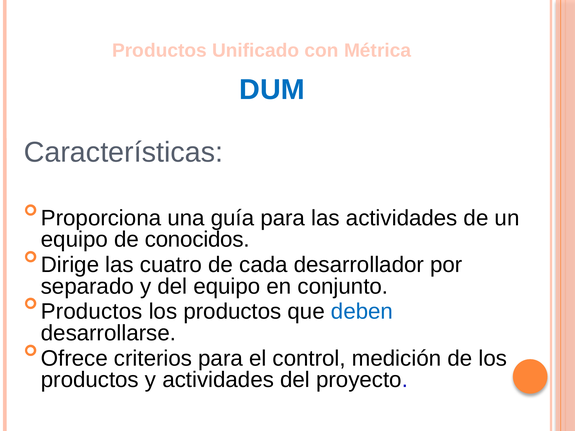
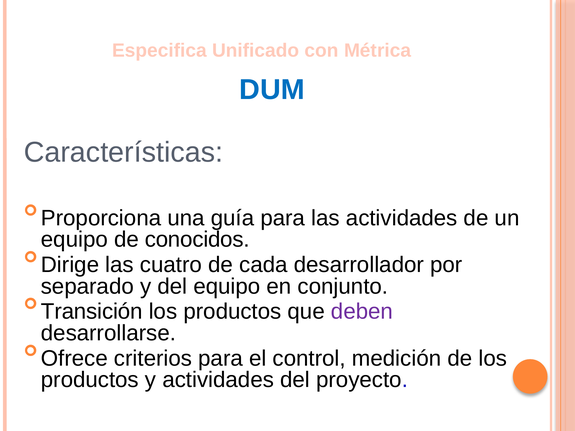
Productos at (159, 51): Productos -> Especifica
Productos at (92, 312): Productos -> Transición
deben colour: blue -> purple
